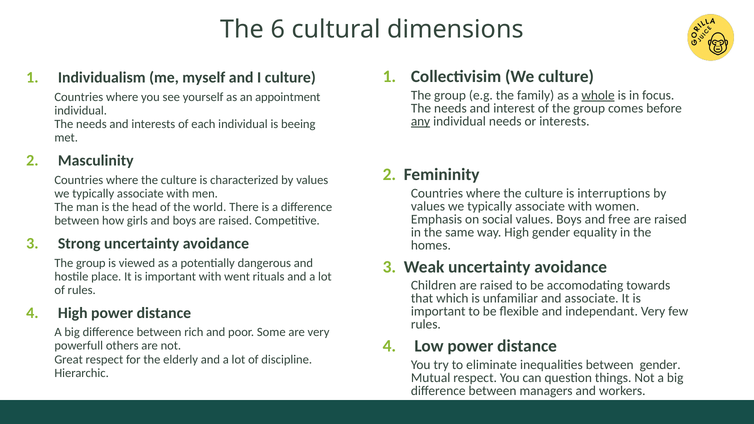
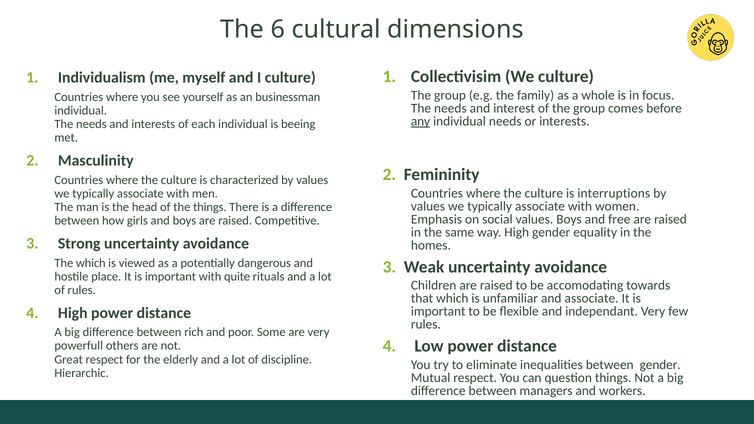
whole underline: present -> none
appointment: appointment -> businessman
the world: world -> things
group at (91, 263): group -> which
went: went -> quite
